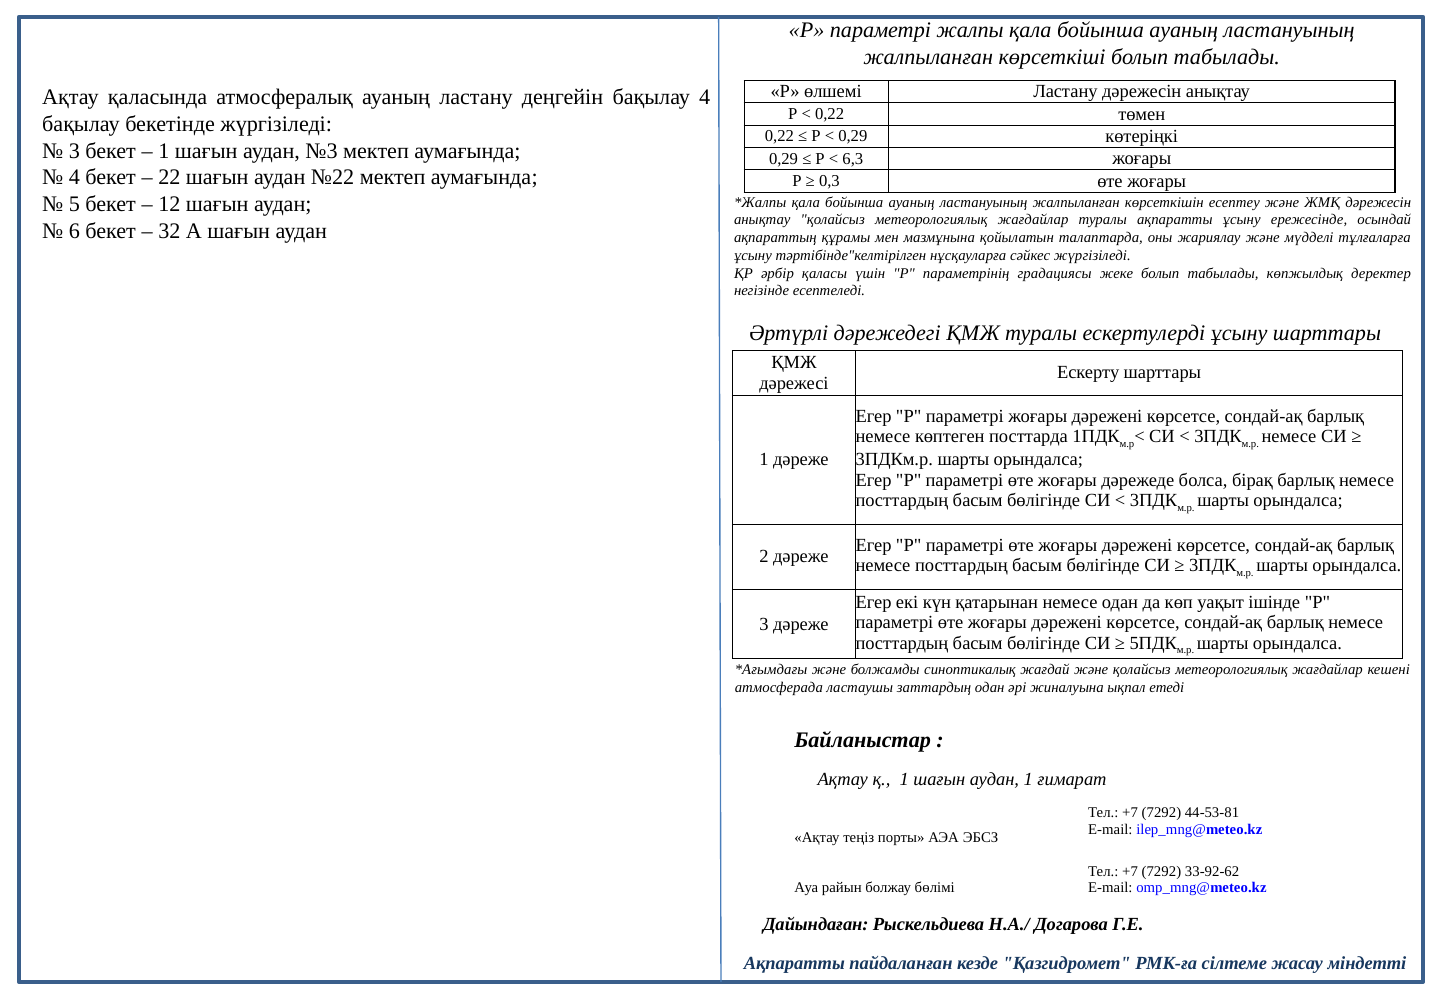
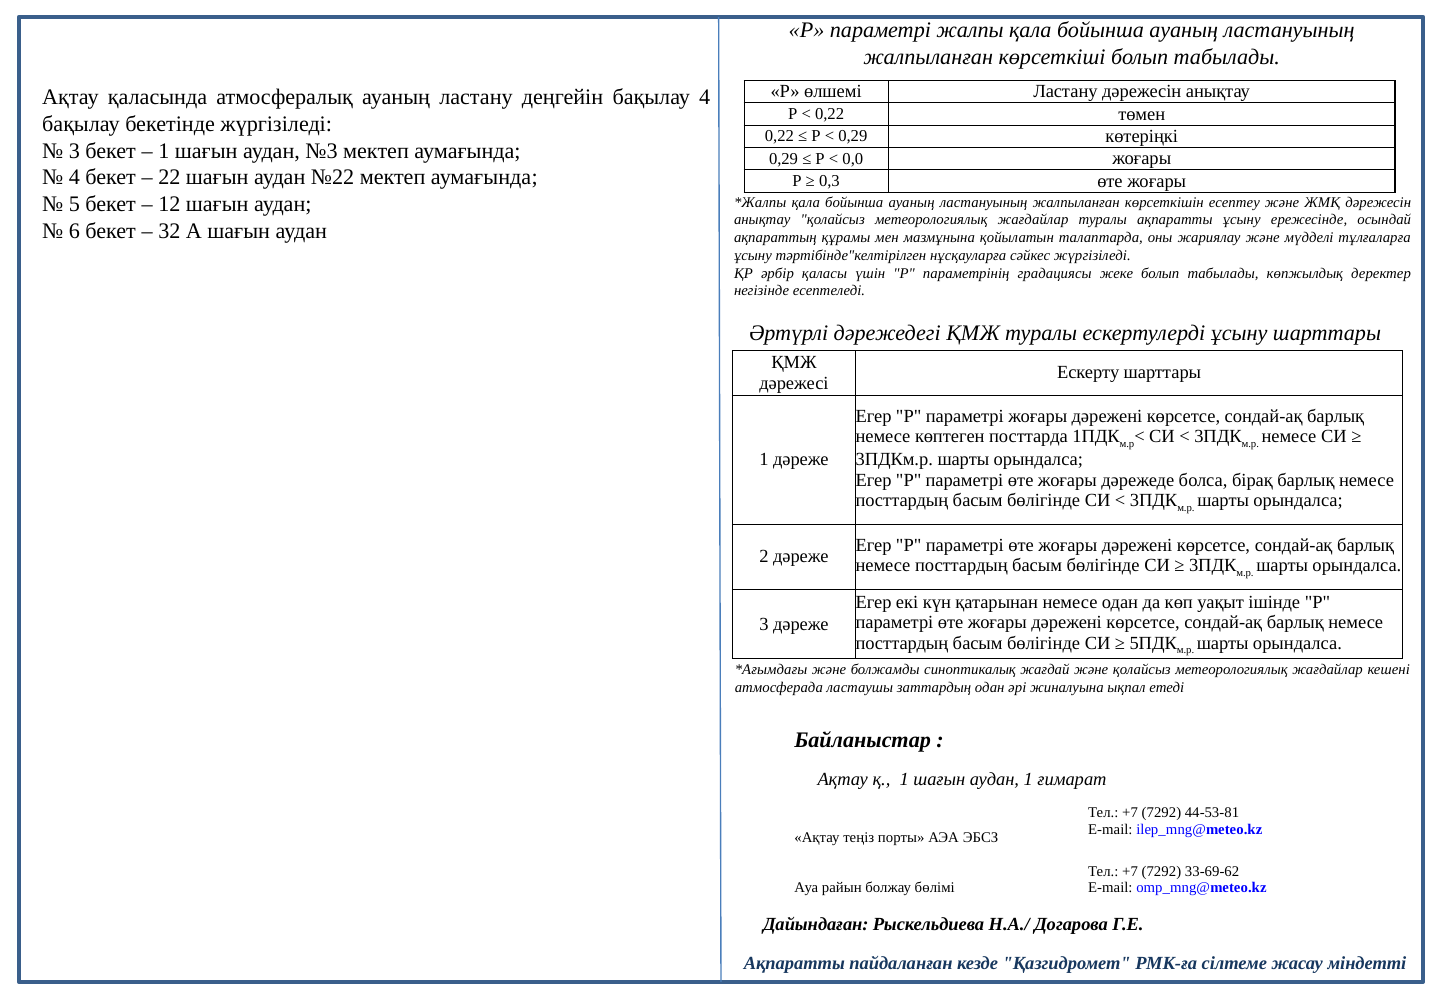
6,3: 6,3 -> 0,0
33-92-62: 33-92-62 -> 33-69-62
